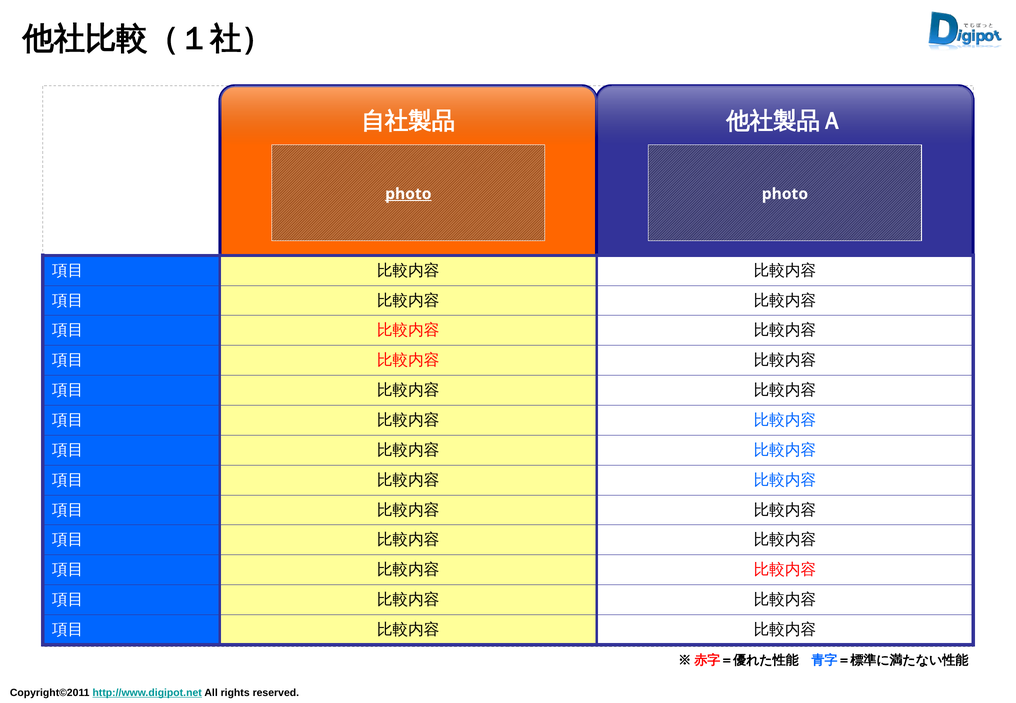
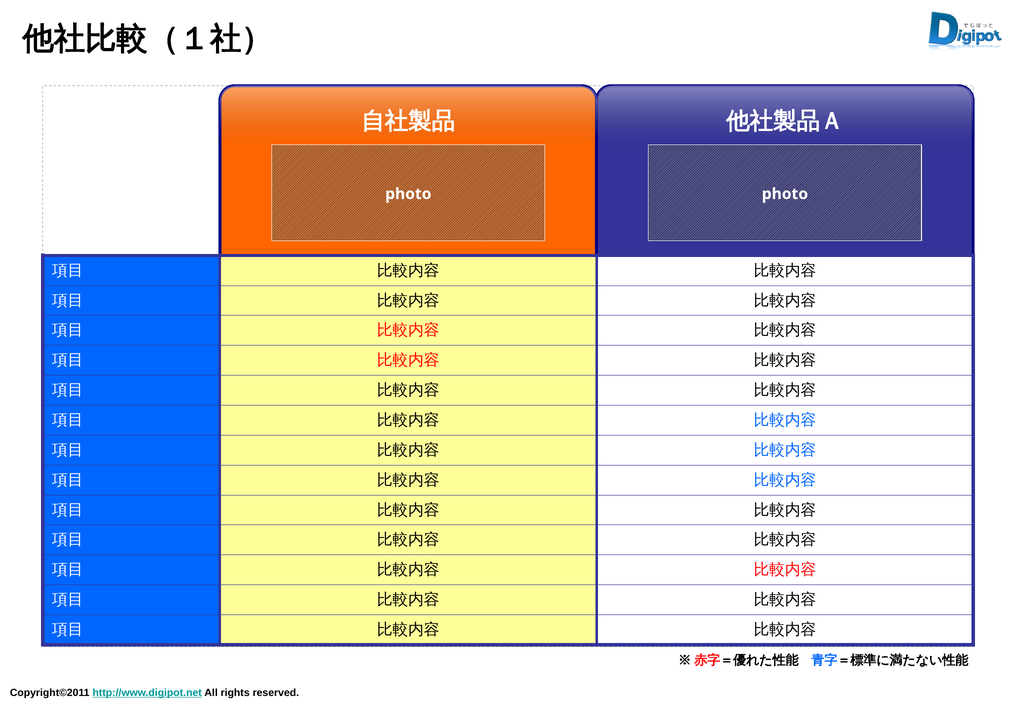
photo at (408, 194) underline: present -> none
